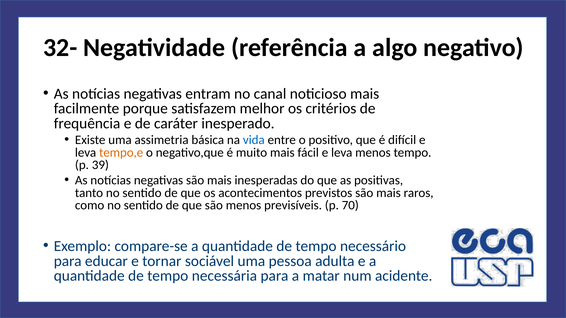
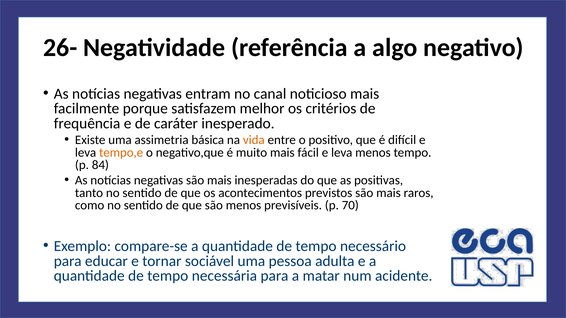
32-: 32- -> 26-
vida colour: blue -> orange
39: 39 -> 84
